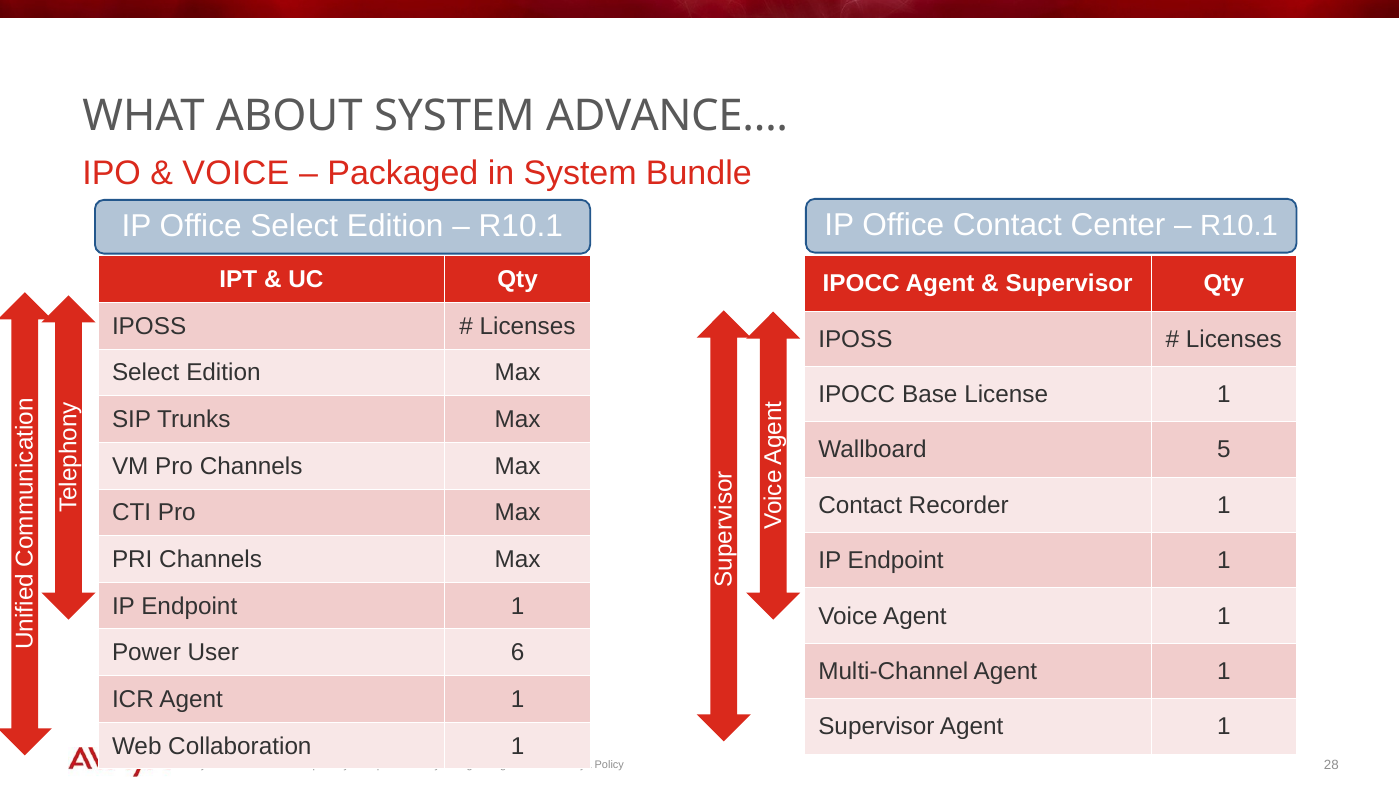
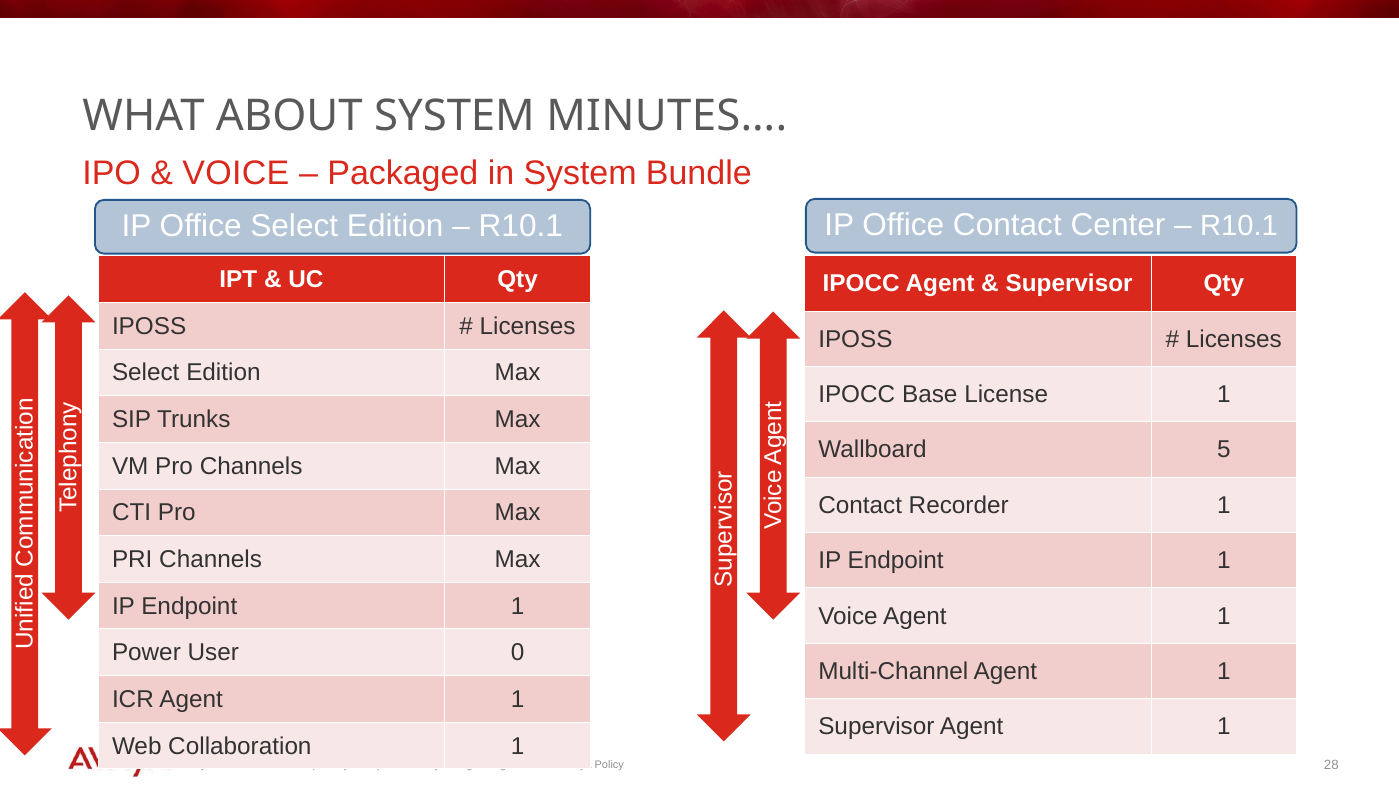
ADVANCE…: ADVANCE… -> MINUTES…
6: 6 -> 0
